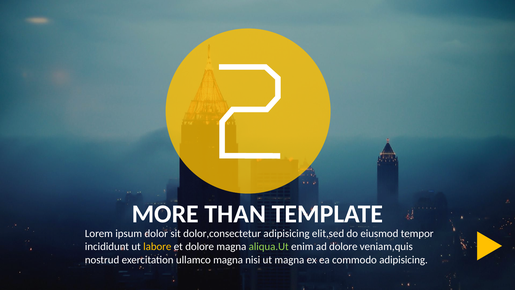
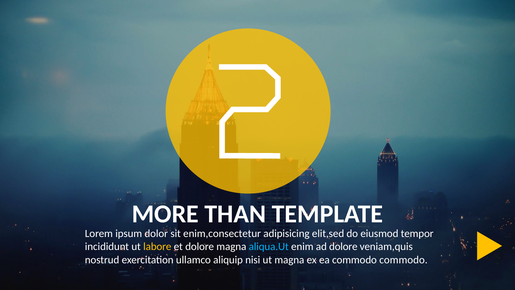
dolor,consectetur: dolor,consectetur -> enim,consectetur
aliqua.Ut colour: light green -> light blue
ullamco magna: magna -> aliquip
commodo adipisicing: adipisicing -> commodo
